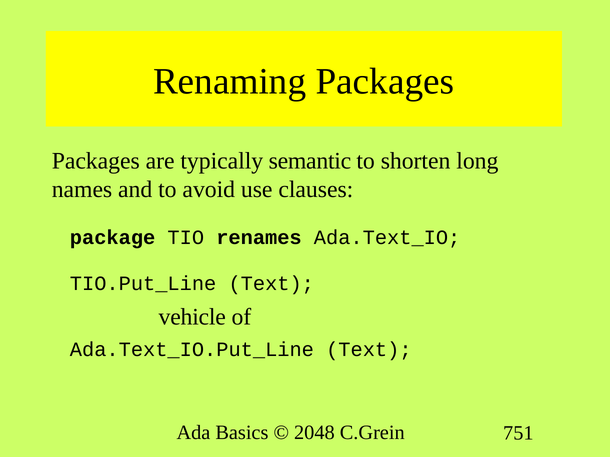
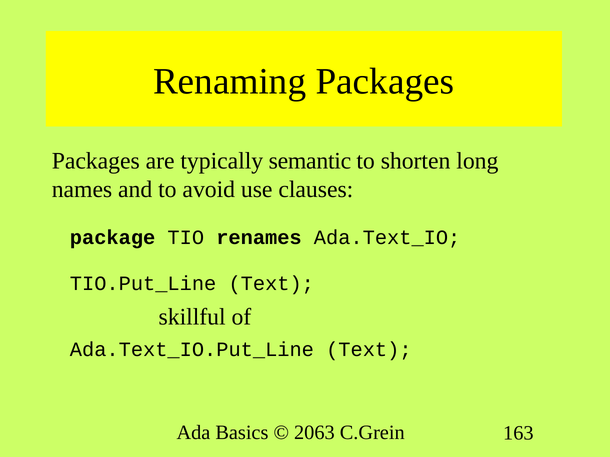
vehicle: vehicle -> skillful
2048: 2048 -> 2063
751: 751 -> 163
